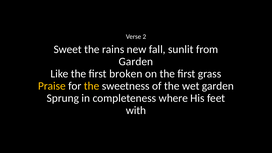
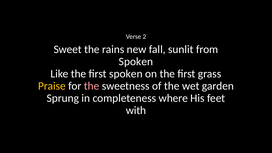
Garden at (136, 62): Garden -> Spoken
first broken: broken -> spoken
the at (92, 86) colour: yellow -> pink
